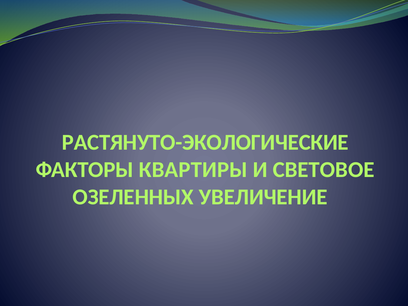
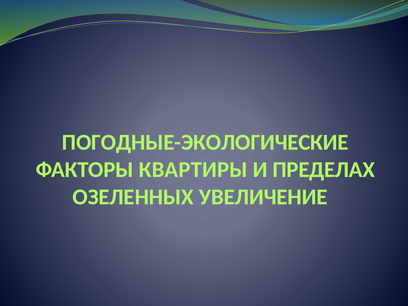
РАСТЯНУТО-ЭКОЛОГИЧЕСКИЕ: РАСТЯНУТО-ЭКОЛОГИЧЕСКИЕ -> ПОГОДНЫЕ-ЭКОЛОГИЧЕСКИЕ
СВЕТОВОЕ: СВЕТОВОЕ -> ПРЕДЕЛАХ
